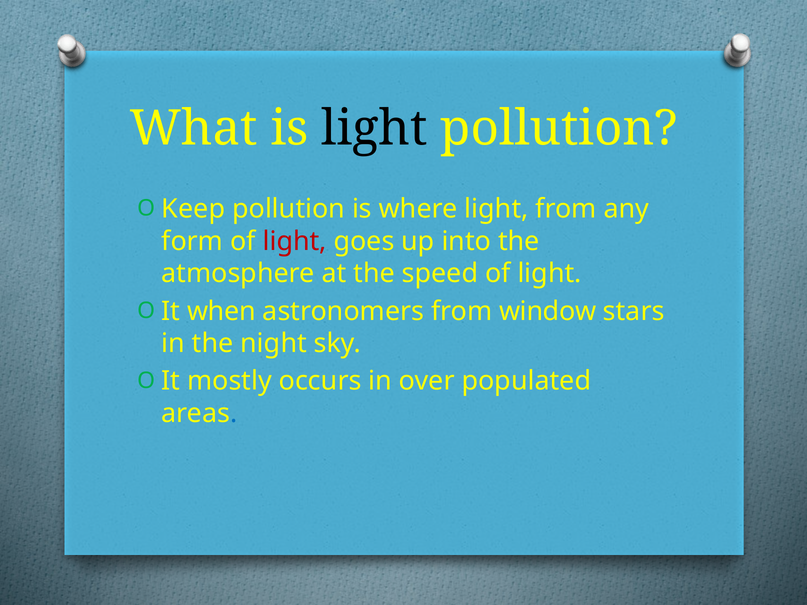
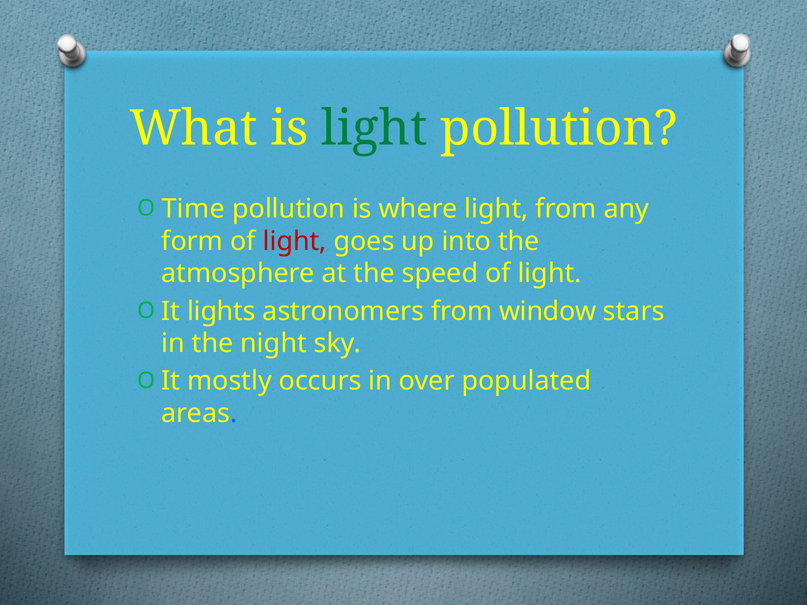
light at (374, 129) colour: black -> green
Keep: Keep -> Time
when: when -> lights
